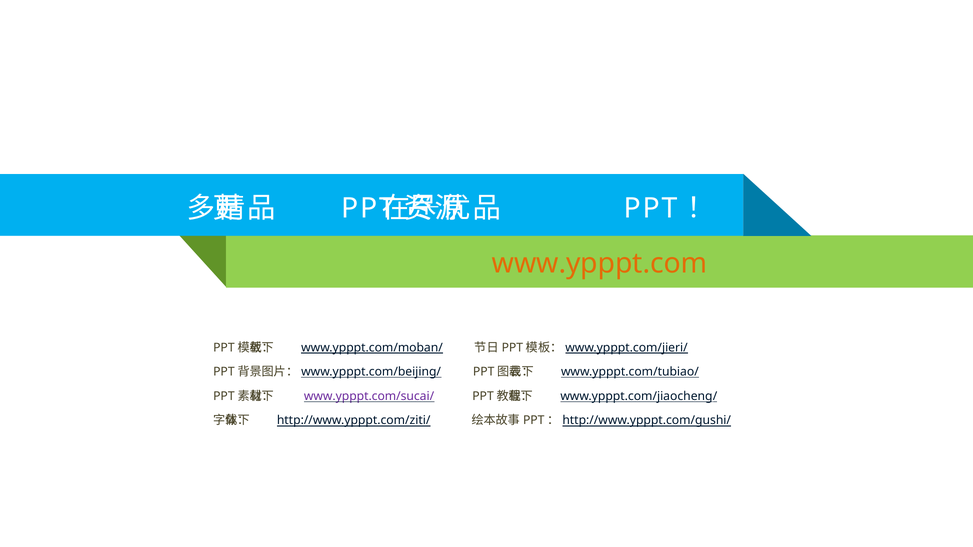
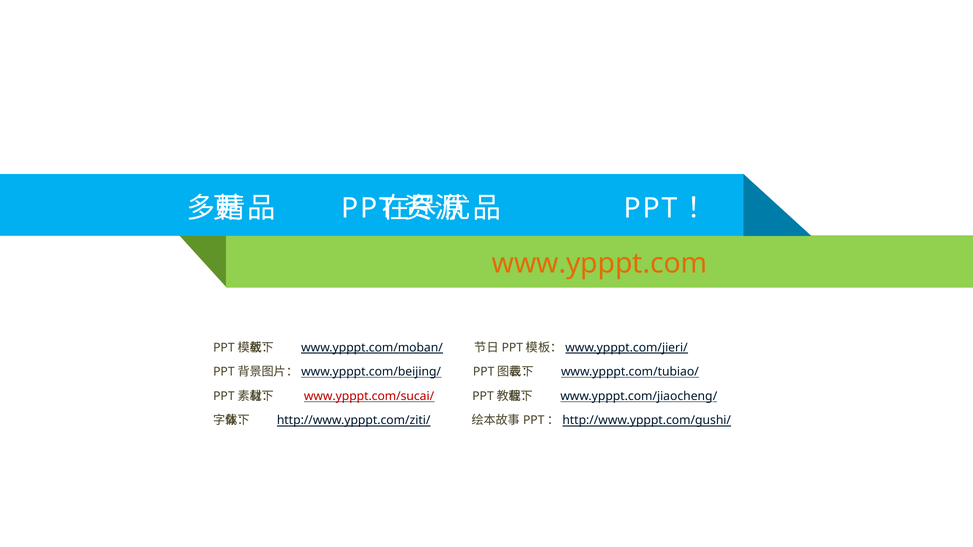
www.ypppt.com/sucai/ colour: purple -> red
